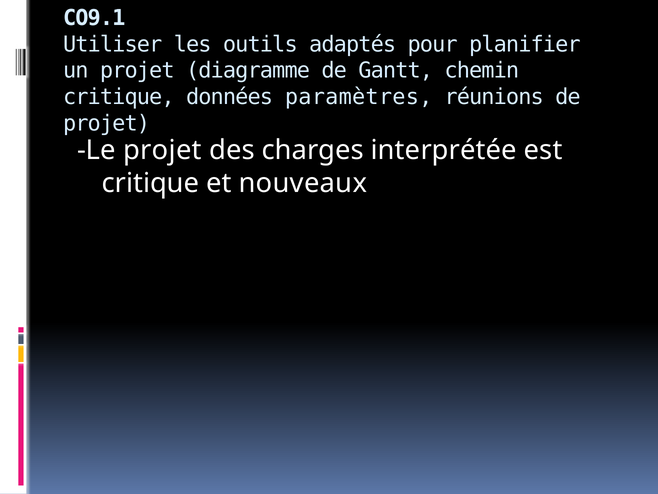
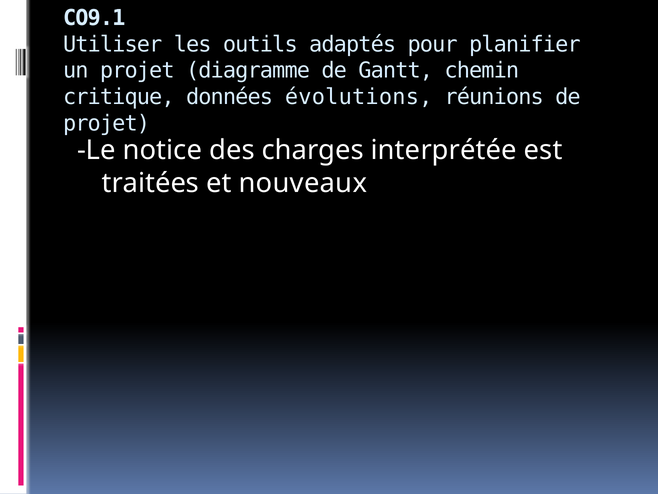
paramètres: paramètres -> évolutions
Le projet: projet -> notice
critique at (151, 183): critique -> traitées
